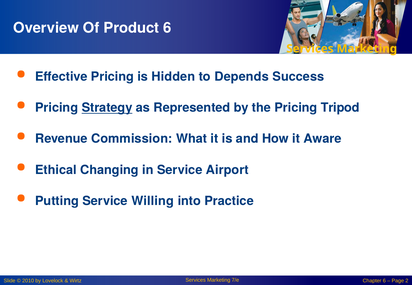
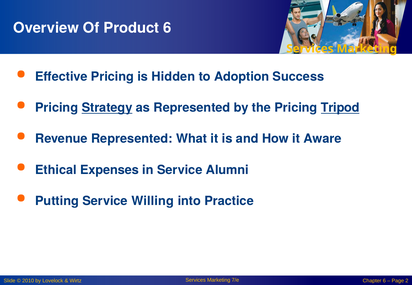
Depends: Depends -> Adoption
Tripod underline: none -> present
Revenue Commission: Commission -> Represented
Changing: Changing -> Expenses
Airport: Airport -> Alumni
